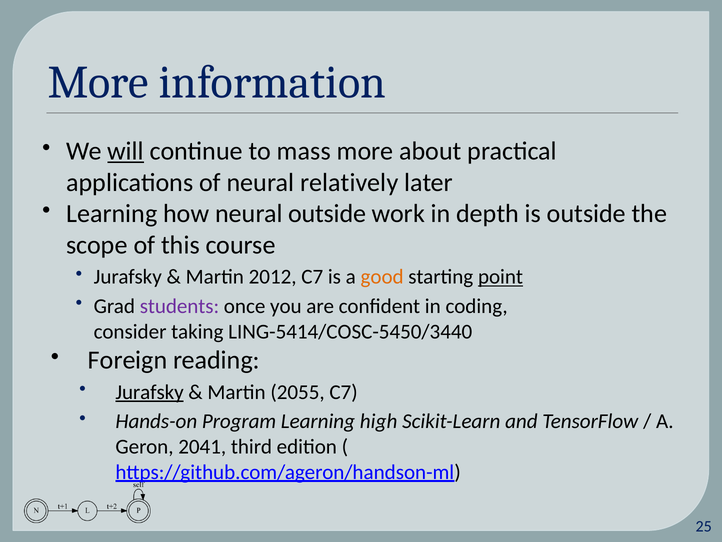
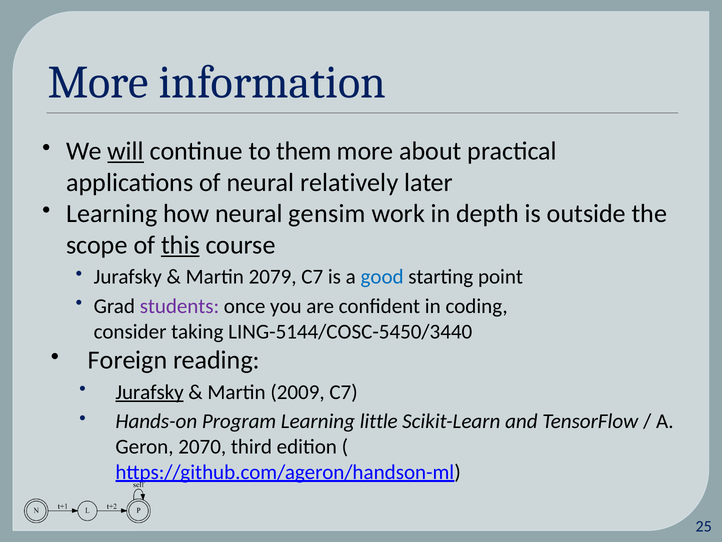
mass: mass -> them
neural outside: outside -> gensim
this underline: none -> present
2012: 2012 -> 2079
good colour: orange -> blue
point underline: present -> none
LING-5414/COSC-5450/3440: LING-5414/COSC-5450/3440 -> LING-5144/COSC-5450/3440
2055: 2055 -> 2009
high: high -> little
2041: 2041 -> 2070
